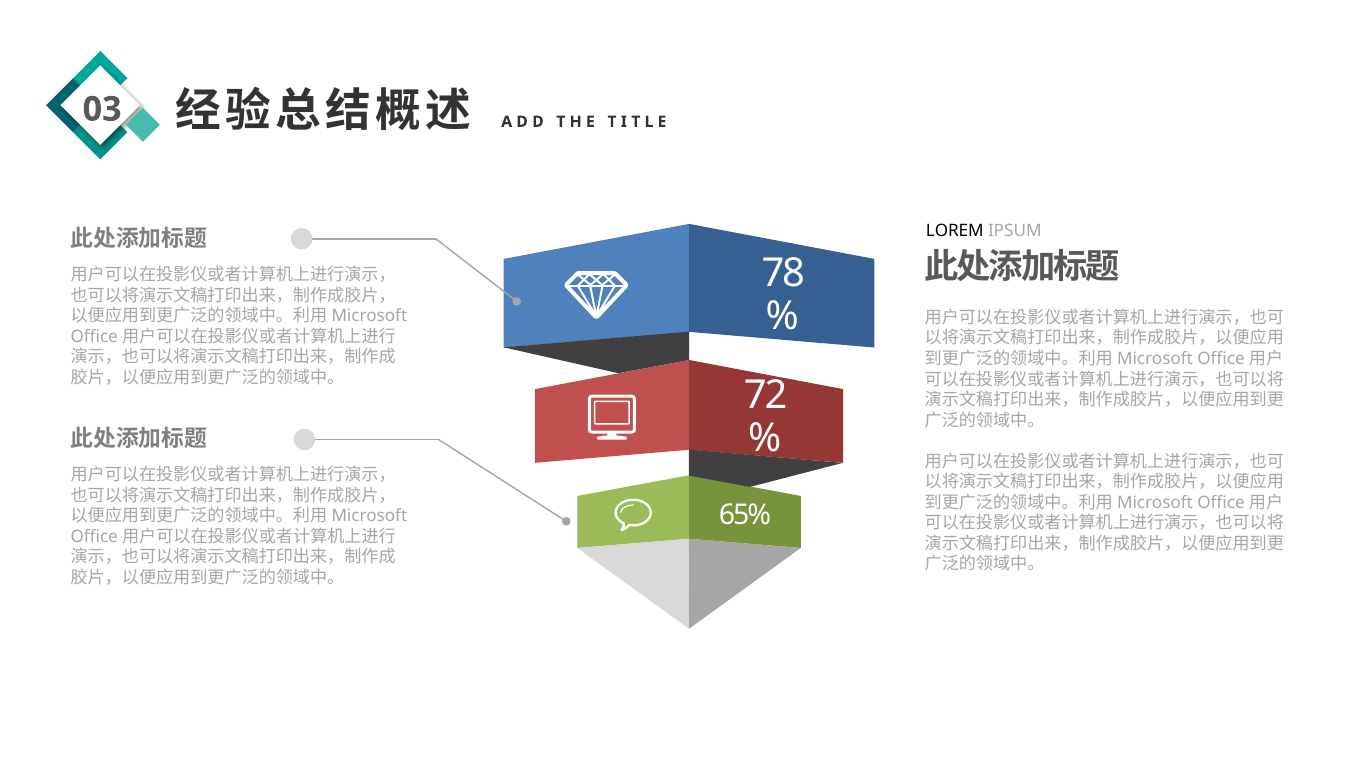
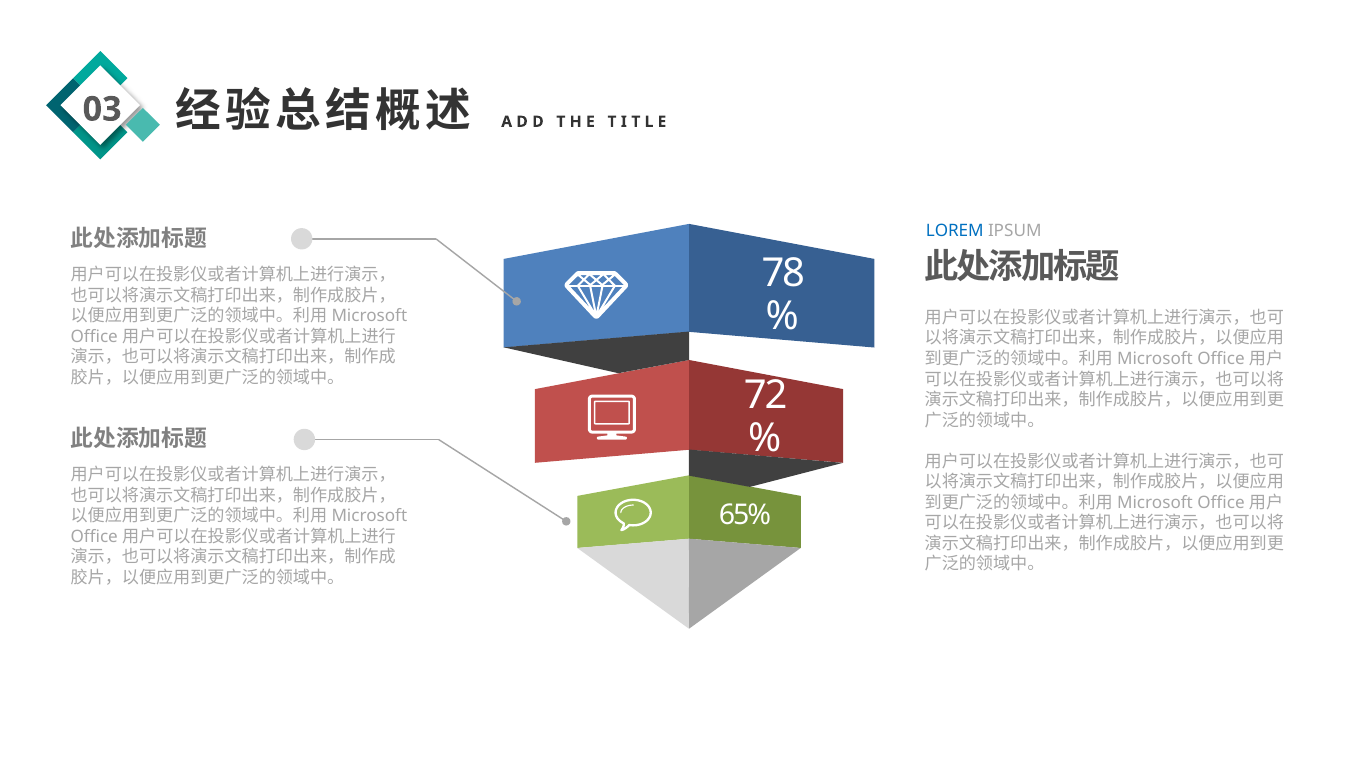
LOREM colour: black -> blue
